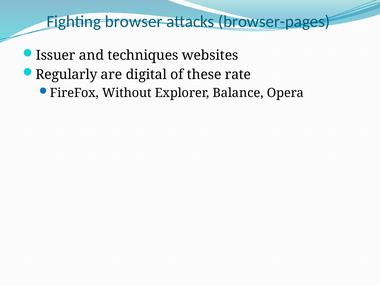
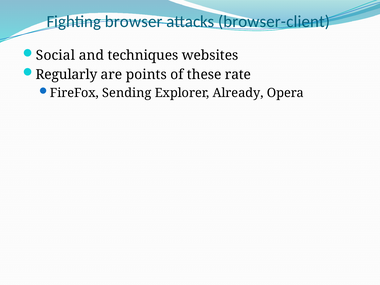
browser-pages: browser-pages -> browser-client
Issuer: Issuer -> Social
digital: digital -> points
Without: Without -> Sending
Balance: Balance -> Already
